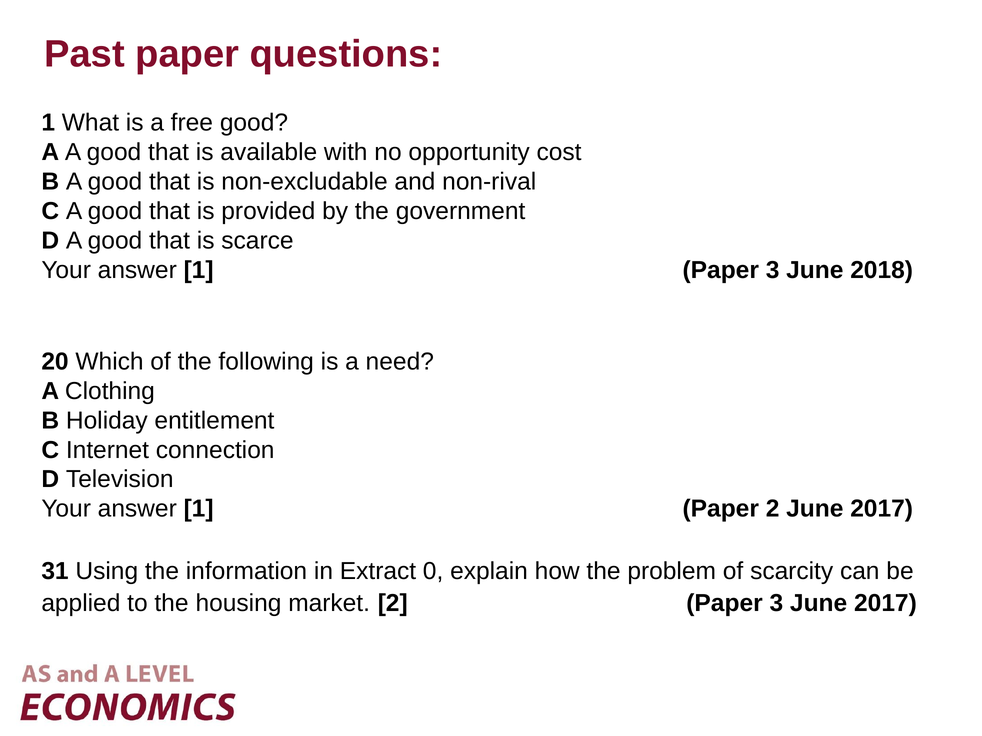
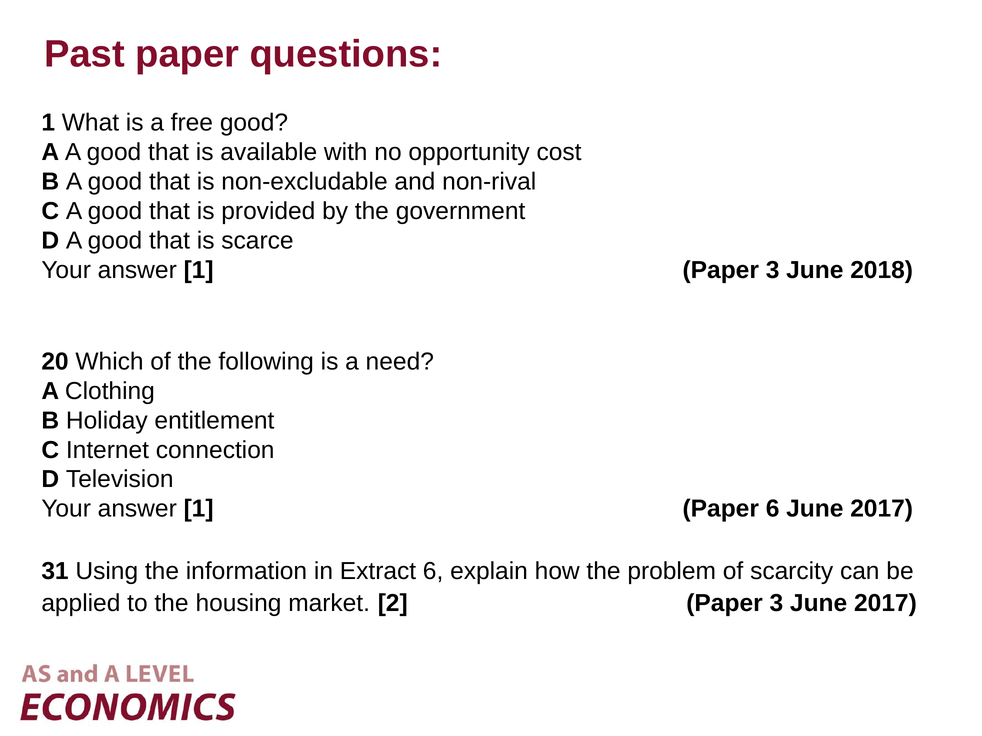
Paper 2: 2 -> 6
Extract 0: 0 -> 6
